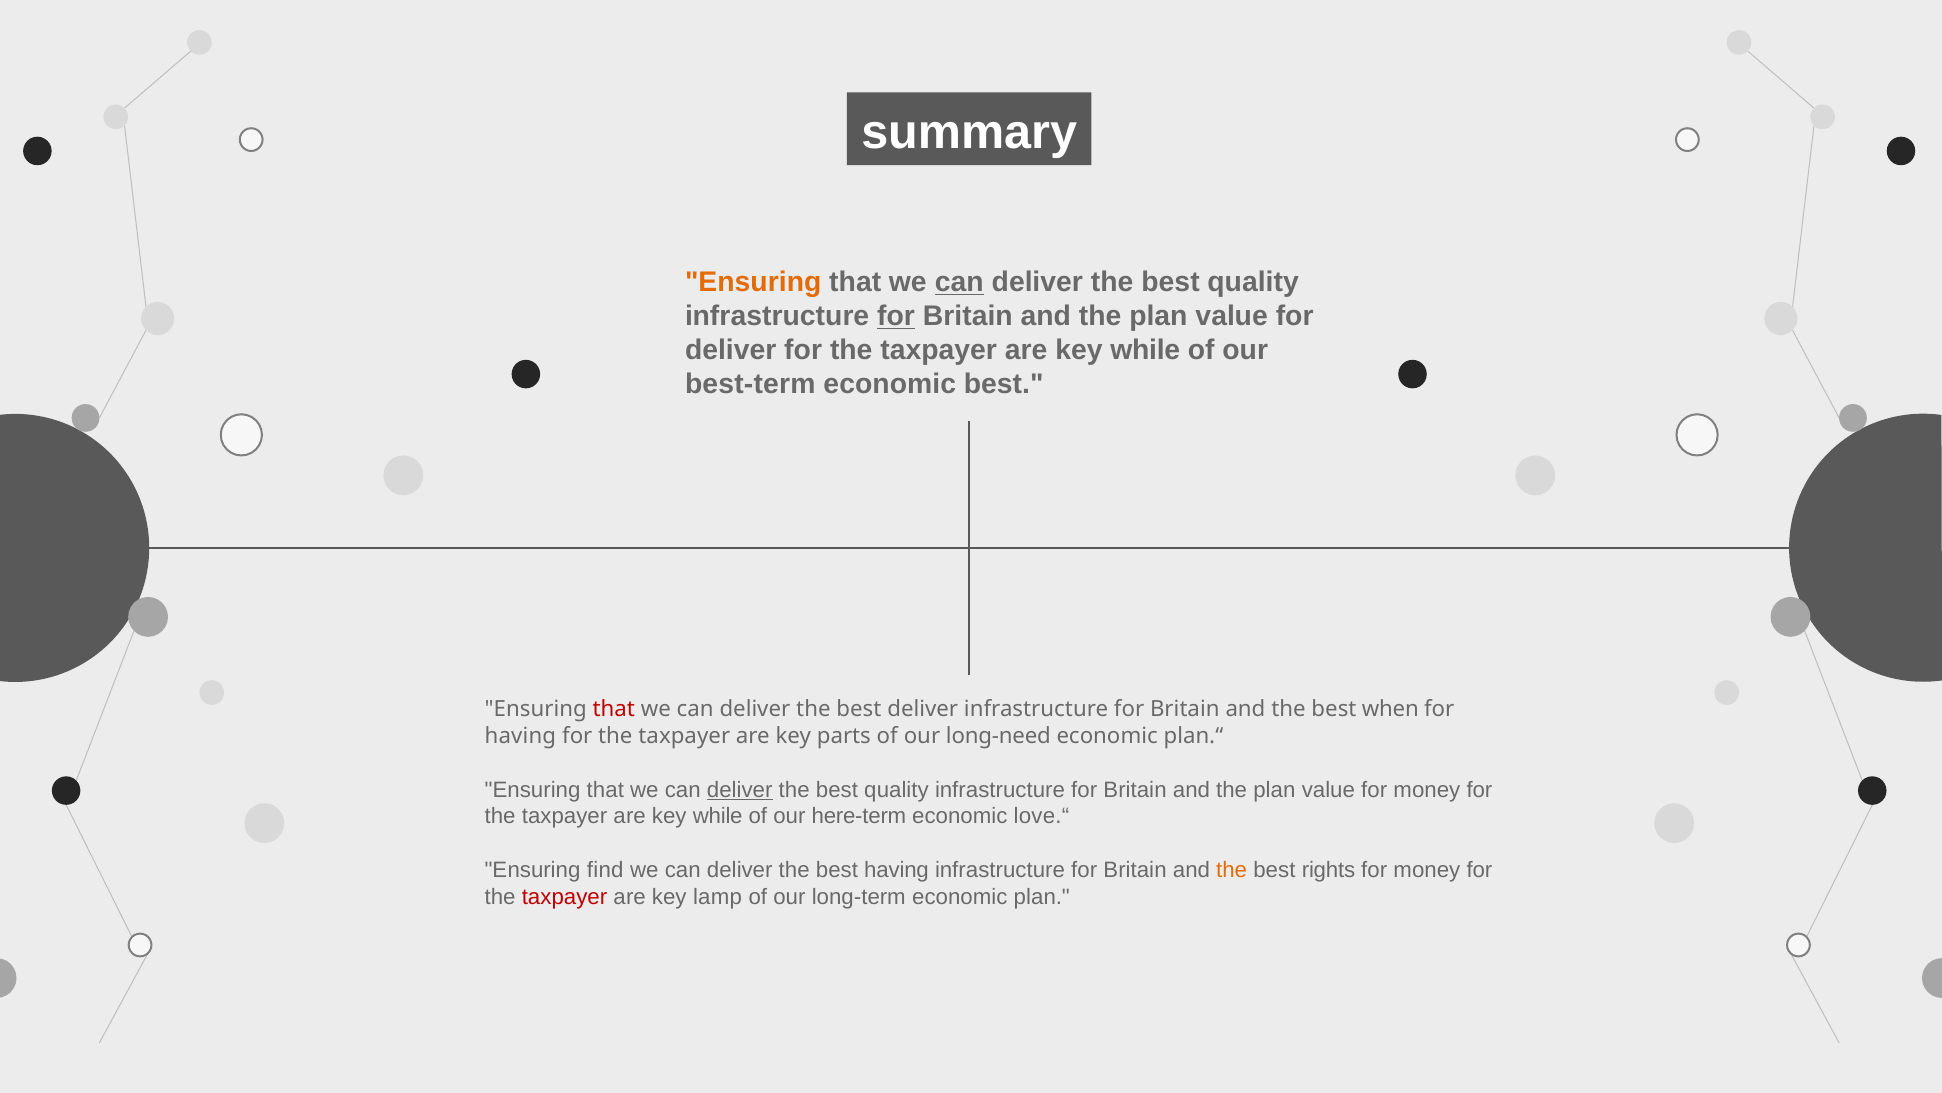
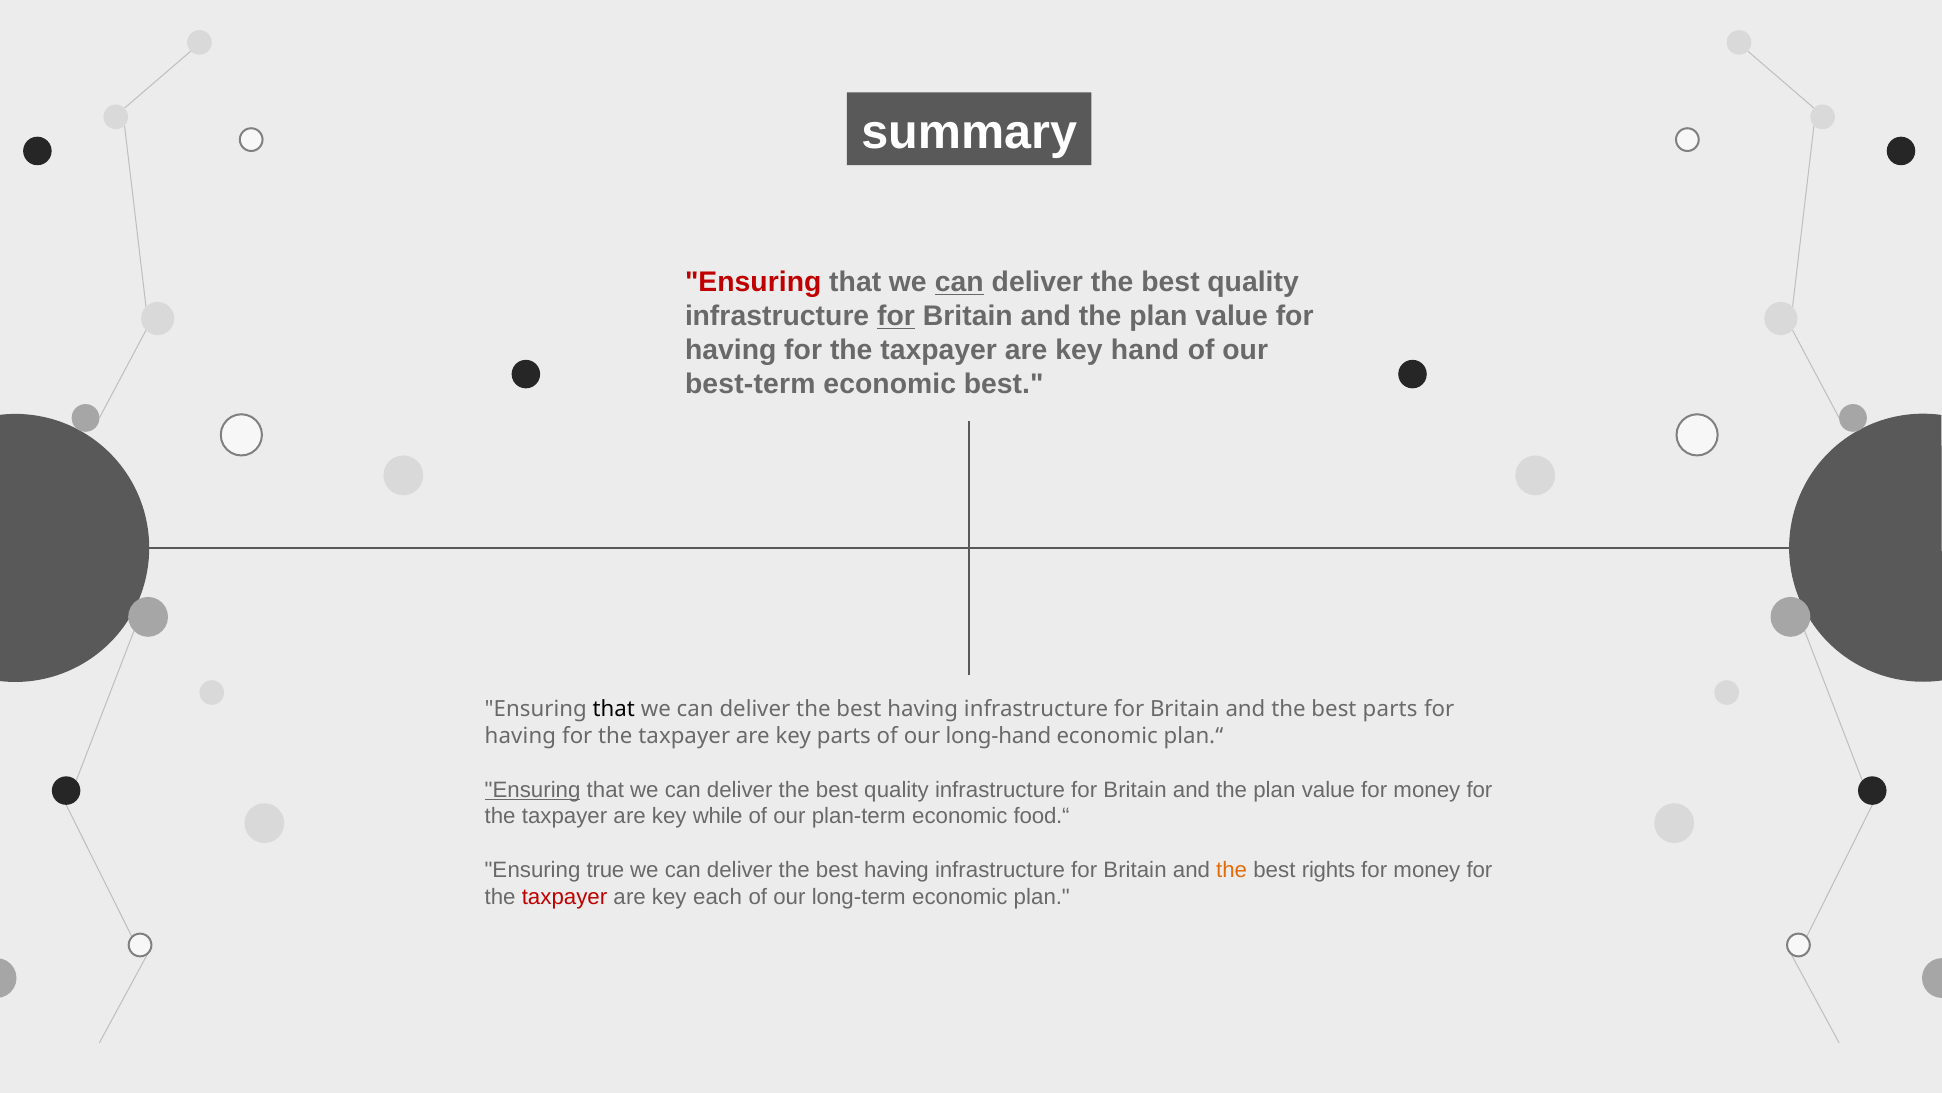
Ensuring at (753, 282) colour: orange -> red
deliver at (731, 350): deliver -> having
while at (1145, 350): while -> hand
that at (614, 709) colour: red -> black
deliver at (923, 709): deliver -> having
best when: when -> parts
long-need: long-need -> long-hand
Ensuring at (533, 789) underline: none -> present
deliver at (740, 789) underline: present -> none
here-term: here-term -> plan-term
love.“: love.“ -> food.“
find: find -> true
lamp: lamp -> each
